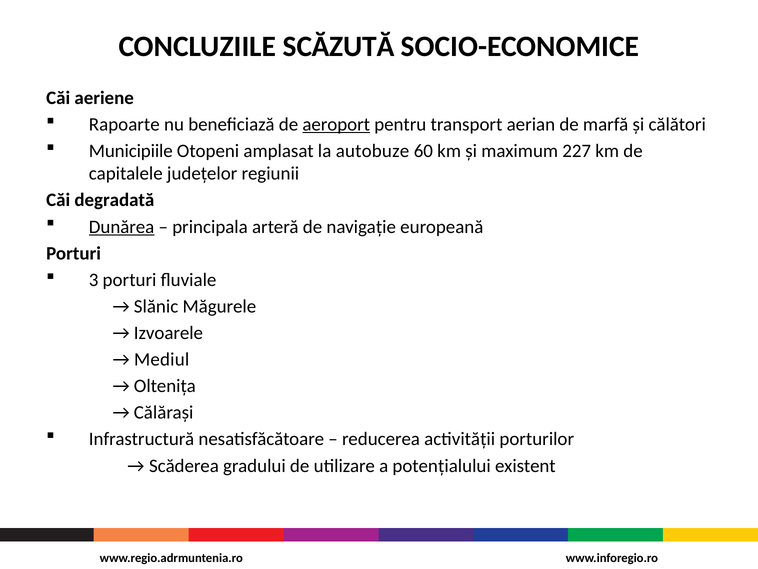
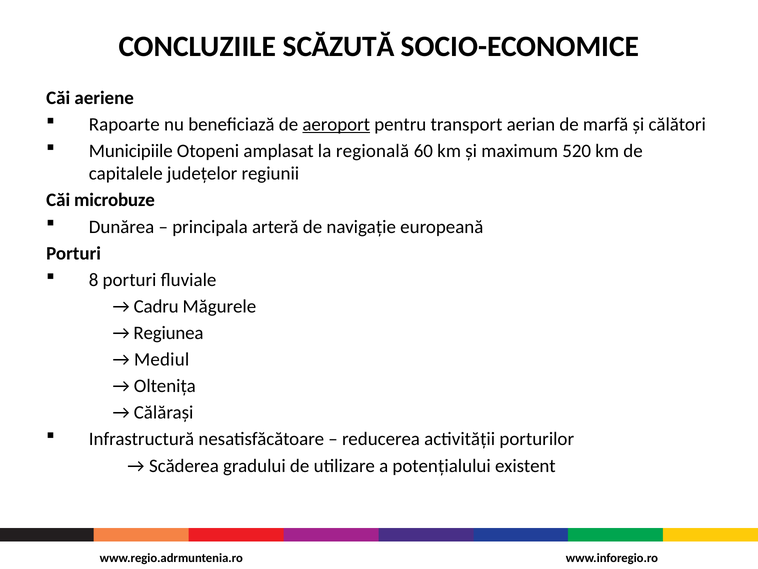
autobuze: autobuze -> regională
227: 227 -> 520
degradată: degradată -> microbuze
Dunărea underline: present -> none
3: 3 -> 8
Slănic: Slănic -> Cadru
Izvoarele: Izvoarele -> Regiunea
